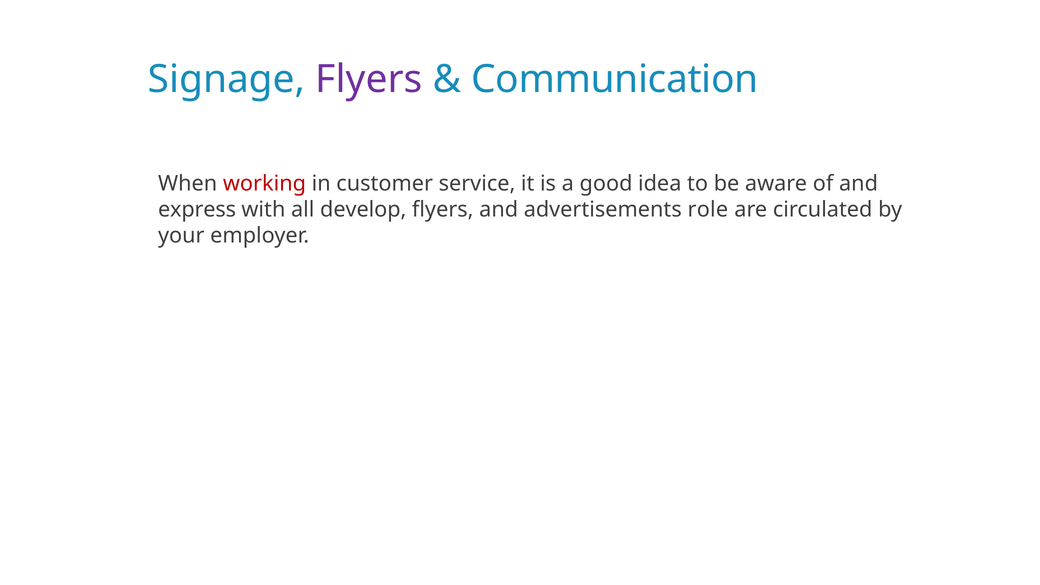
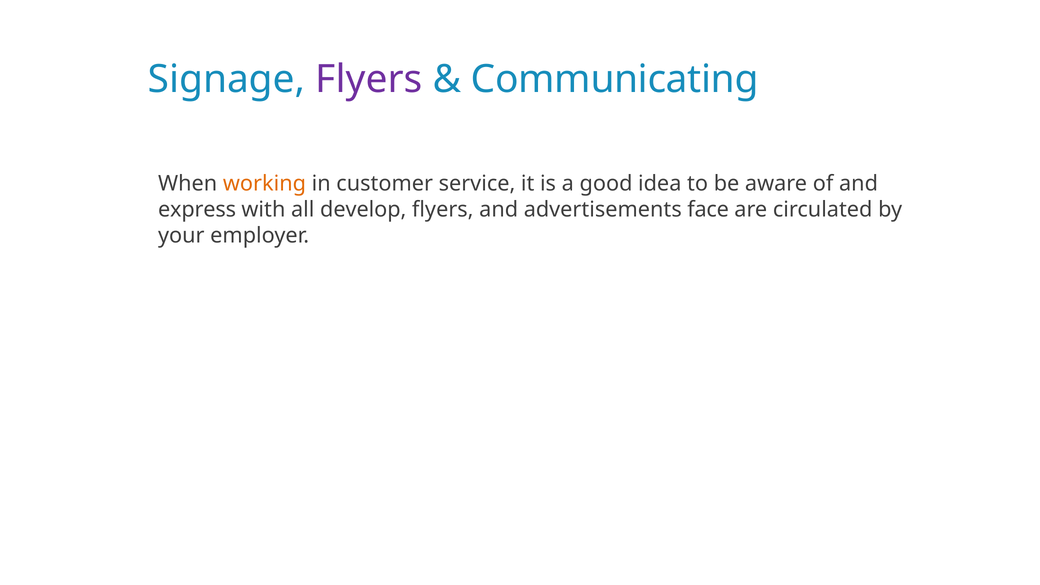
Communication: Communication -> Communicating
working colour: red -> orange
role: role -> face
